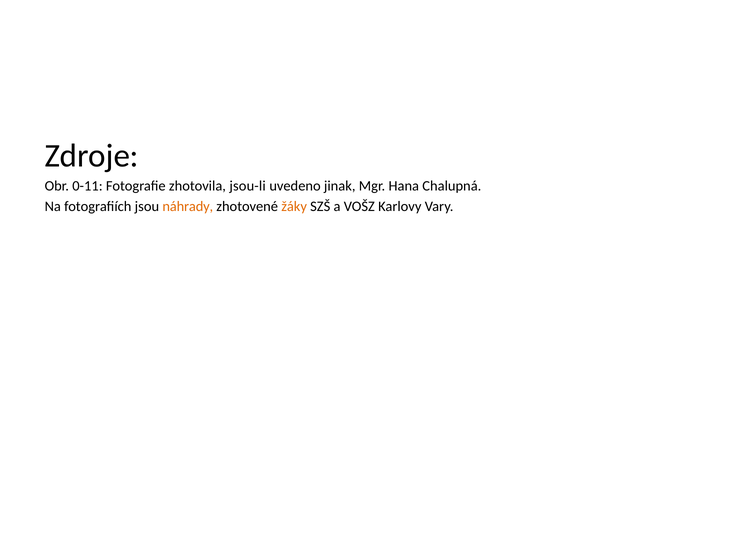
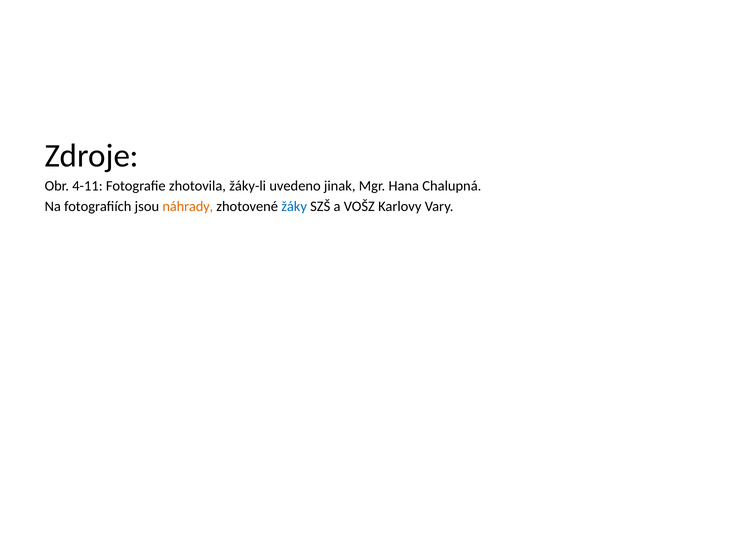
0-11: 0-11 -> 4-11
jsou-li: jsou-li -> žáky-li
žáky colour: orange -> blue
